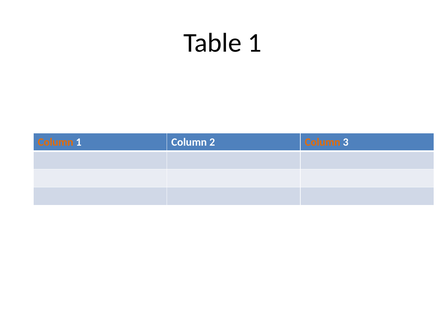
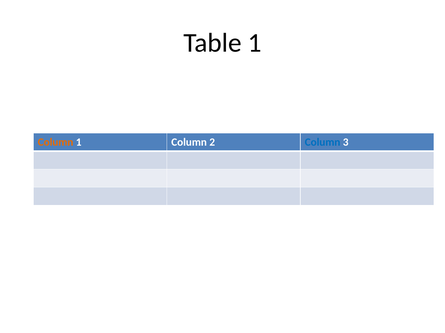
Column at (323, 143) colour: orange -> blue
